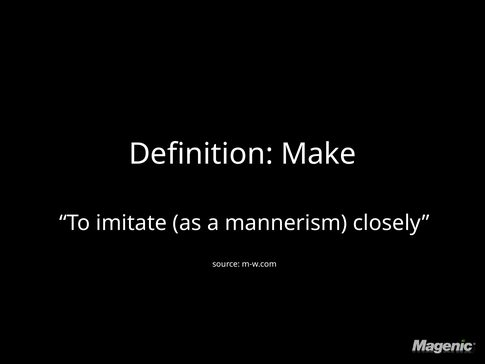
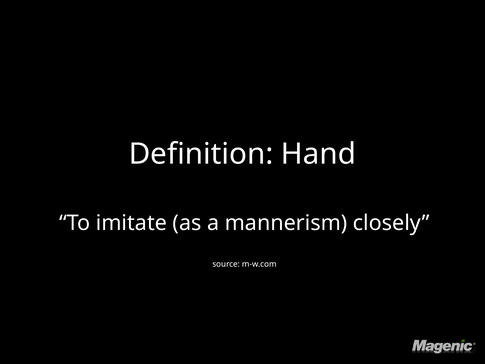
Make: Make -> Hand
